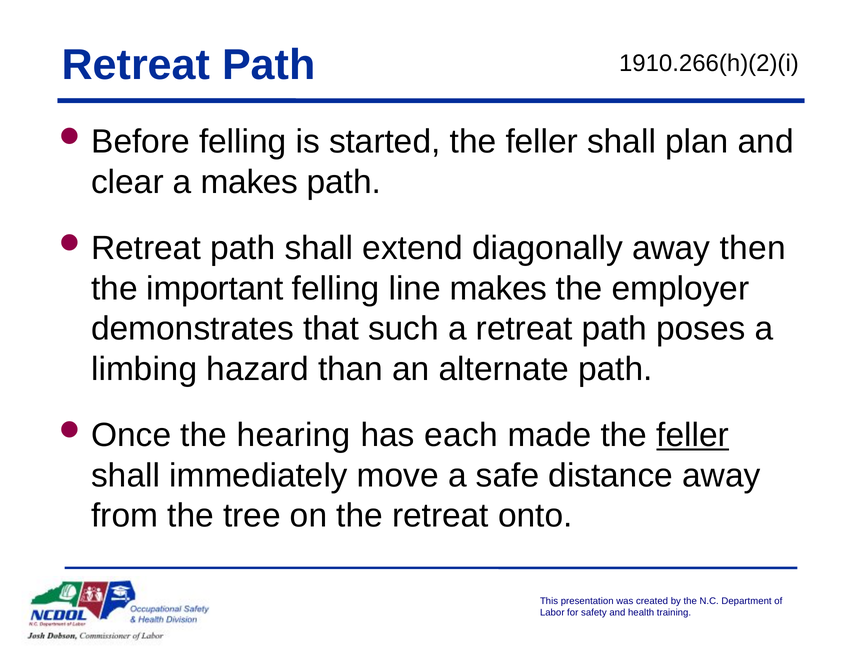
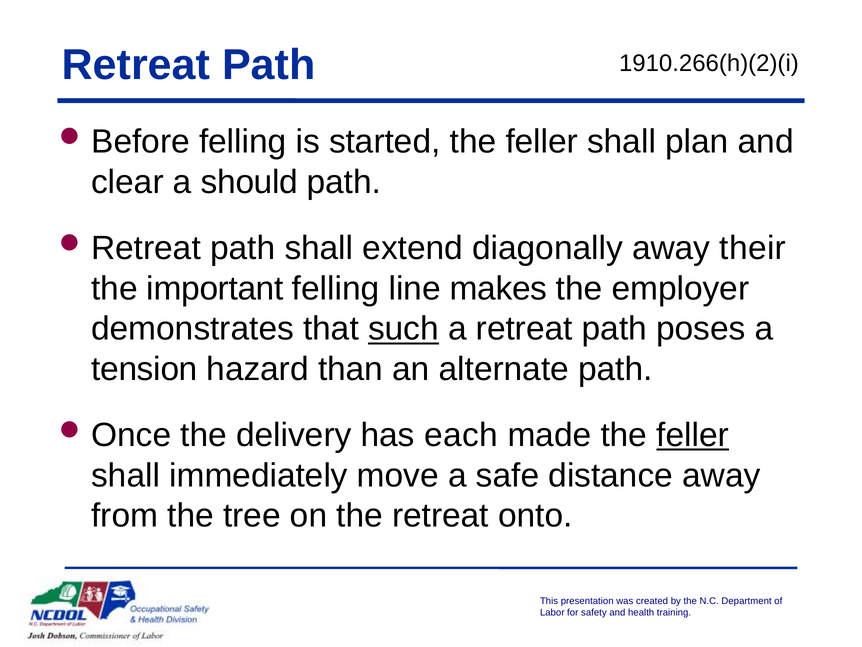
a makes: makes -> should
then: then -> their
such underline: none -> present
limbing: limbing -> tension
hearing: hearing -> delivery
